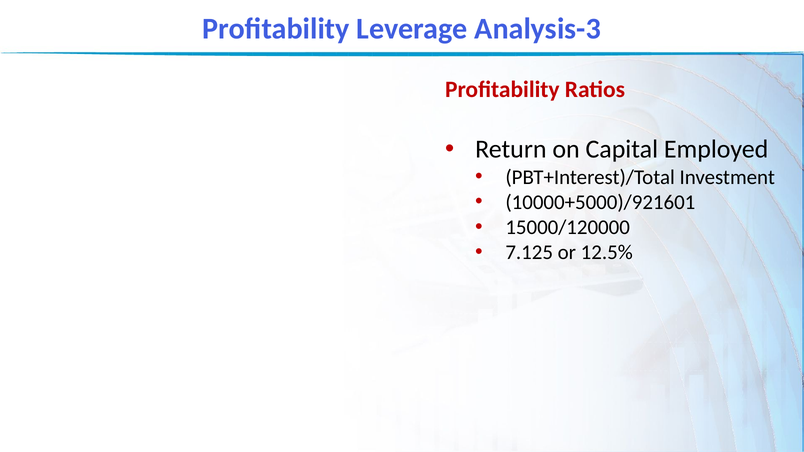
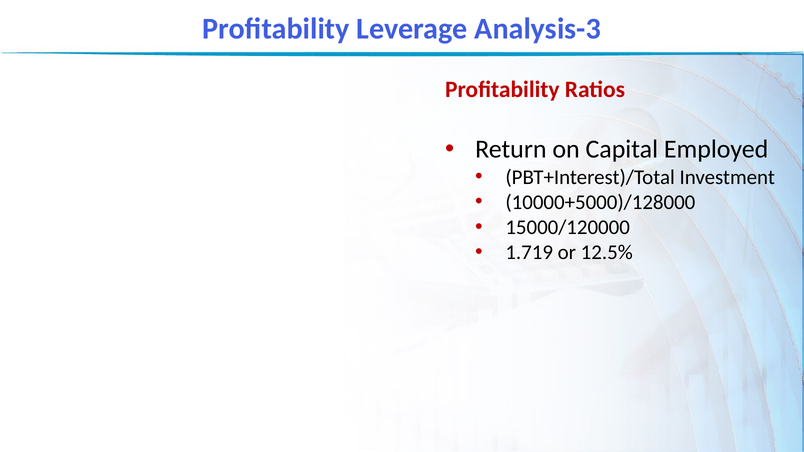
10000+5000)/921601: 10000+5000)/921601 -> 10000+5000)/128000
7.125: 7.125 -> 1.719
